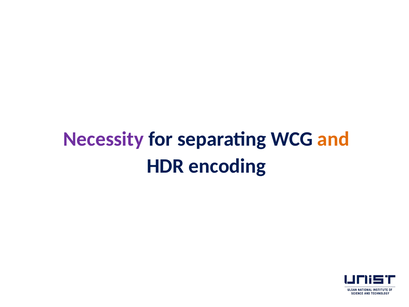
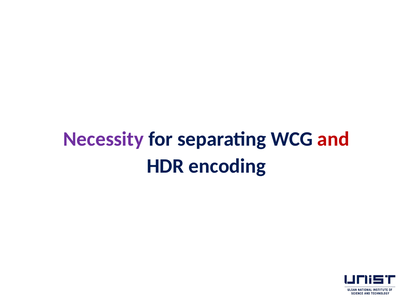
and colour: orange -> red
